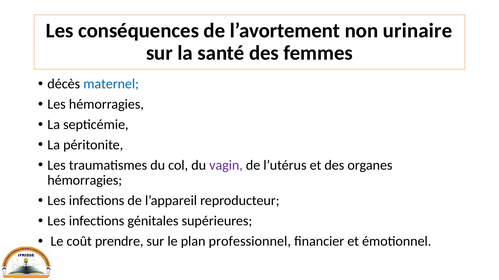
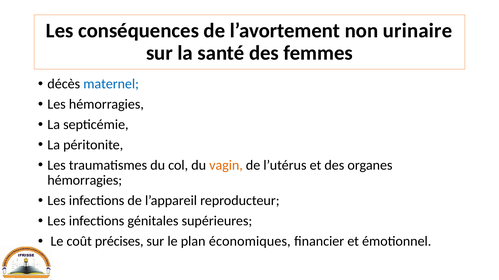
vagin colour: purple -> orange
prendre: prendre -> précises
professionnel: professionnel -> économiques
